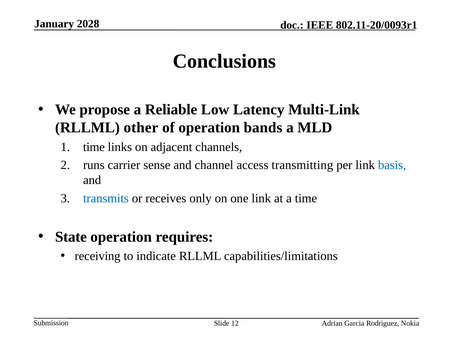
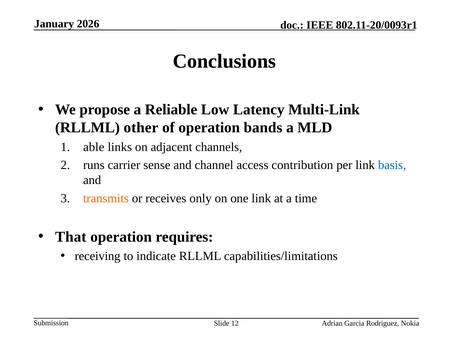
2028: 2028 -> 2026
time at (94, 147): time -> able
transmitting: transmitting -> contribution
transmits colour: blue -> orange
State: State -> That
